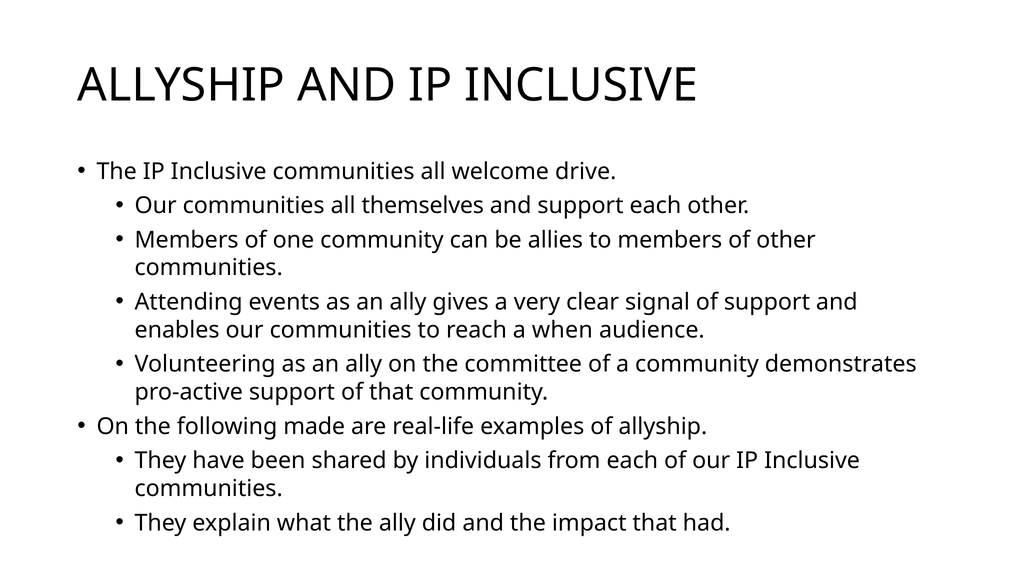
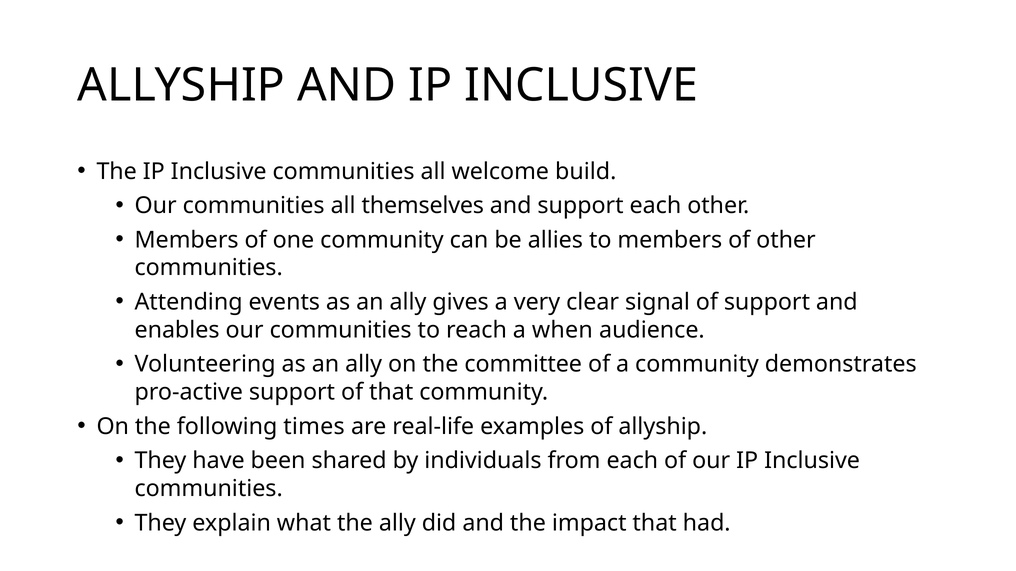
drive: drive -> build
made: made -> times
